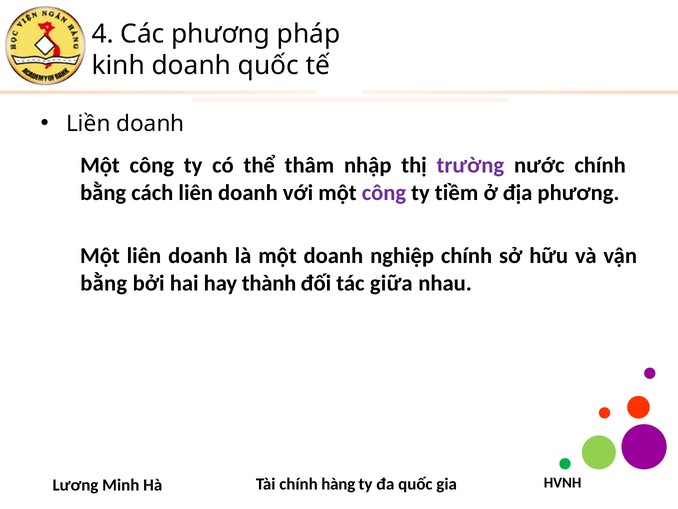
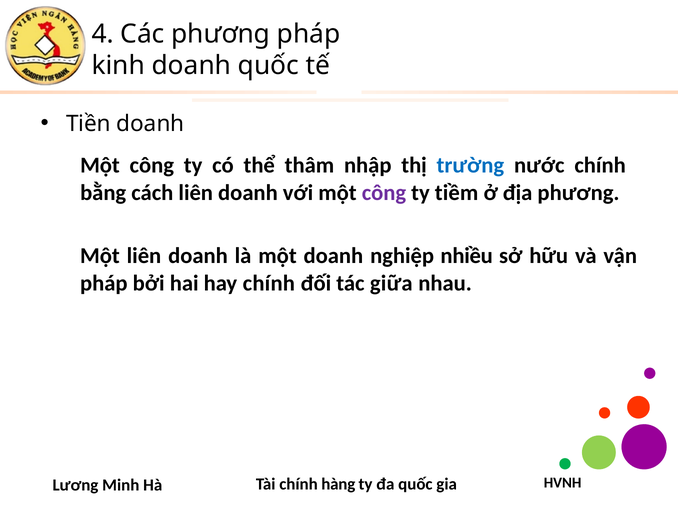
Liền: Liền -> Tiền
trường colour: purple -> blue
nghiệp chính: chính -> nhiều
bằng at (104, 283): bằng -> pháp
hay thành: thành -> chính
